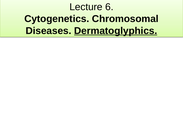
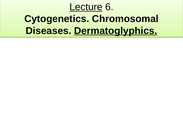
Lecture underline: none -> present
